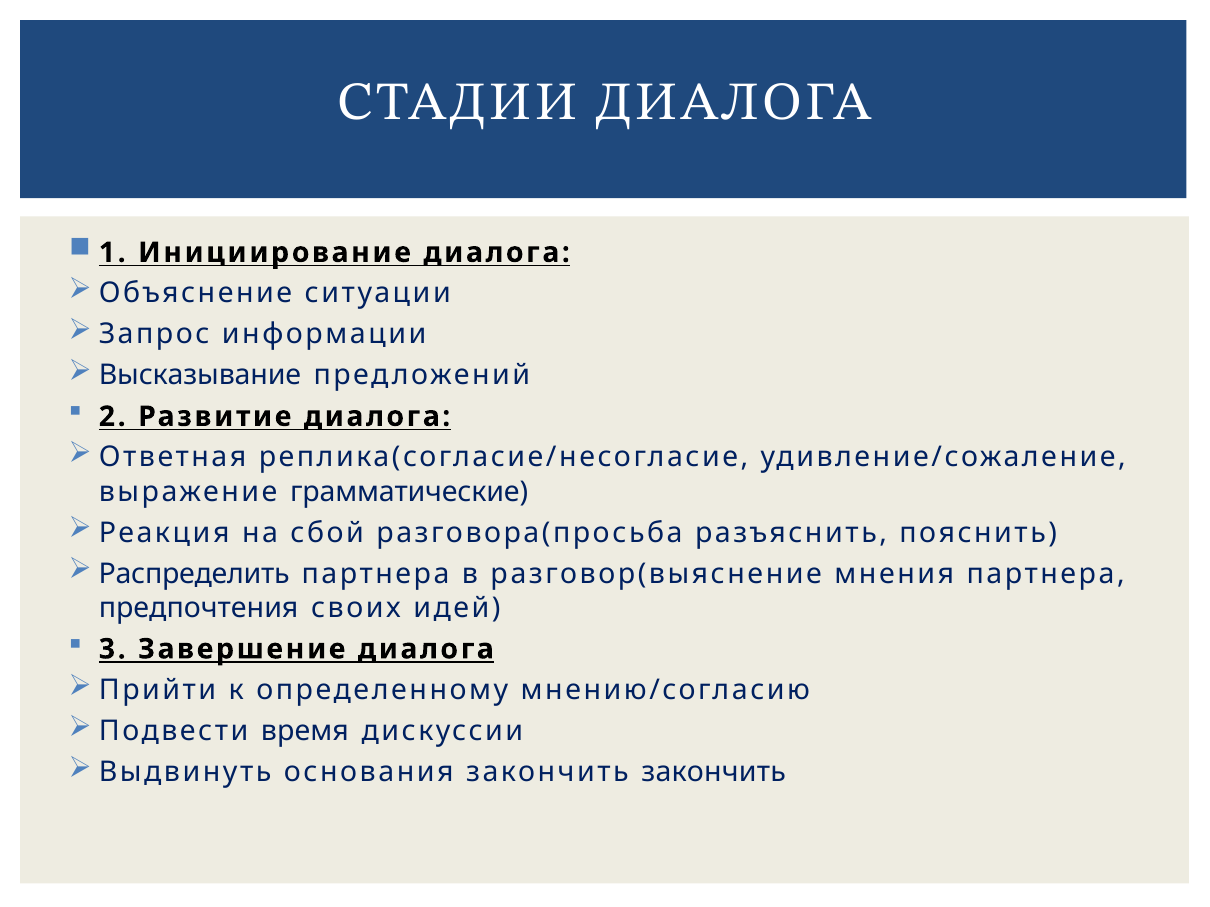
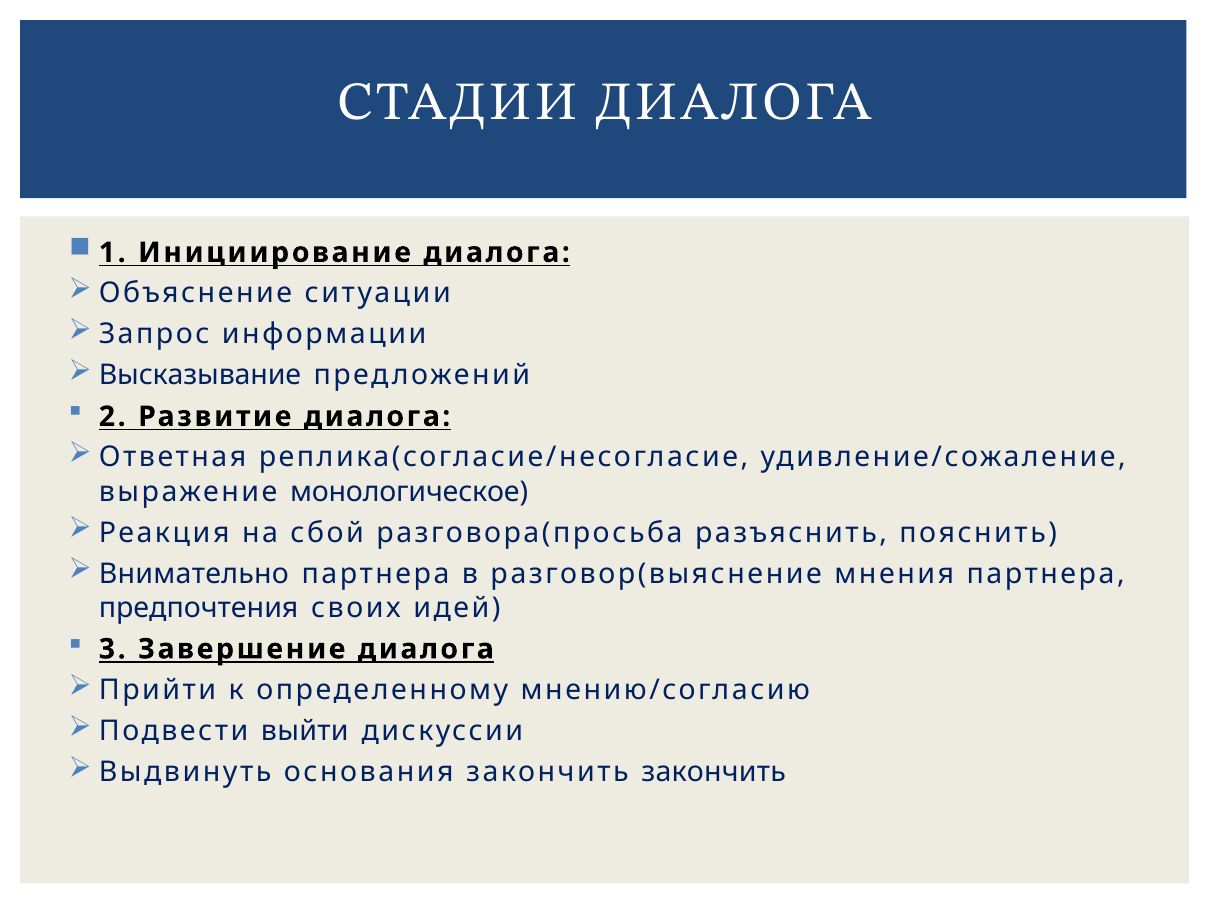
грамматические: грамматические -> монологическое
Распределить: Распределить -> Внимательно
время: время -> выйти
